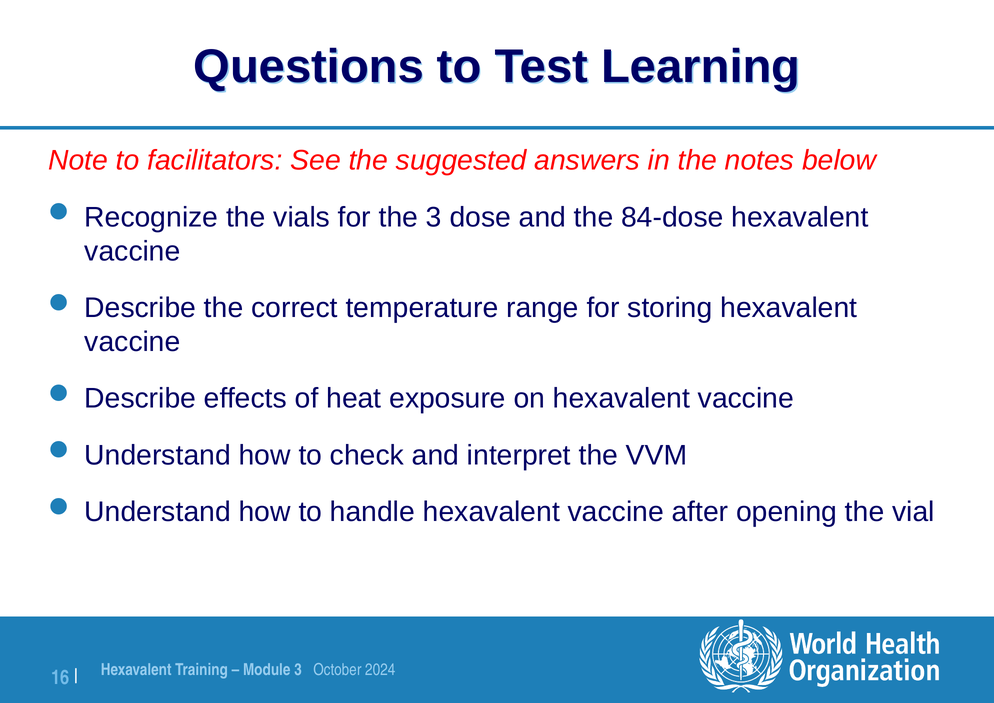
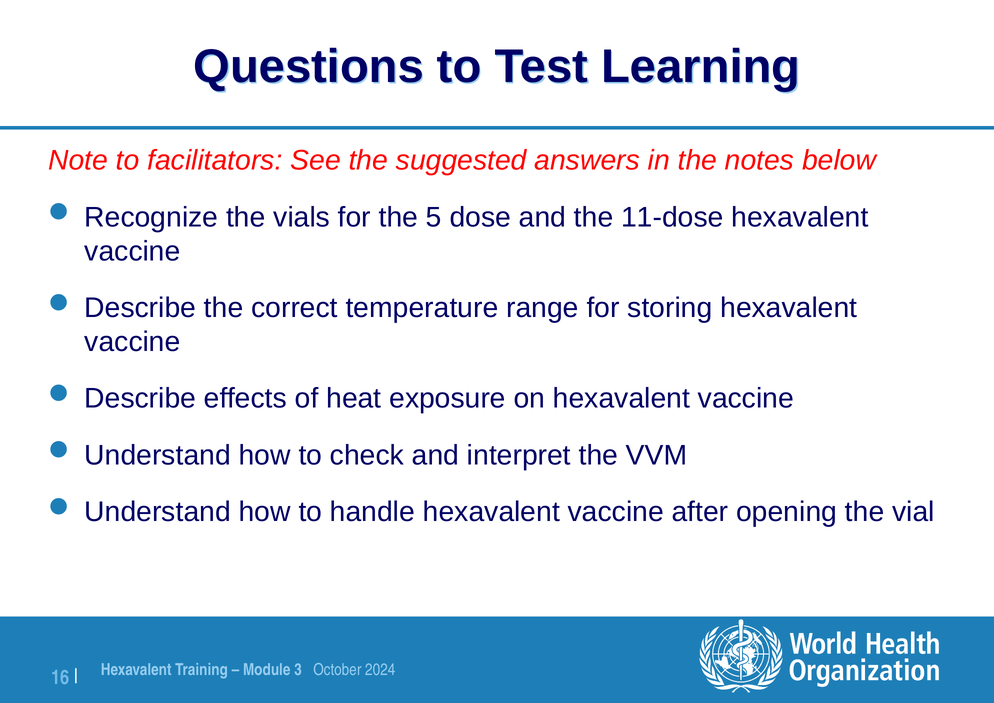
the 3: 3 -> 5
84-dose: 84-dose -> 11-dose
